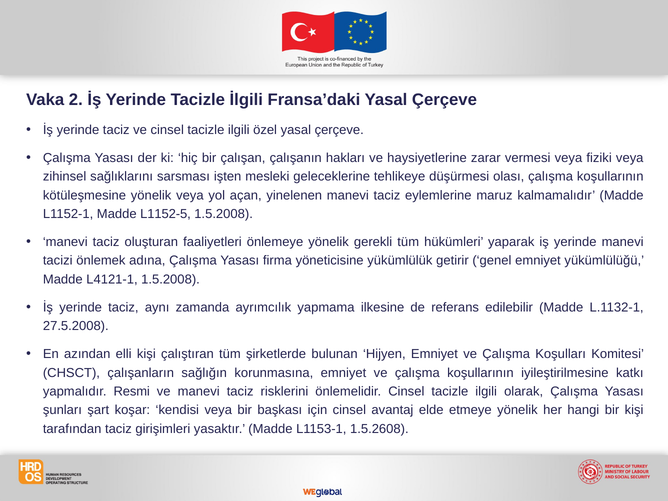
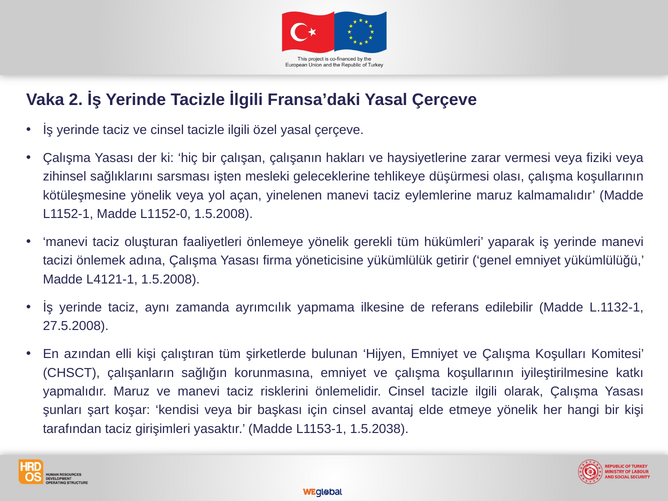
L1152-5: L1152-5 -> L1152-0
yapmalıdır Resmi: Resmi -> Maruz
1.5.2608: 1.5.2608 -> 1.5.2038
